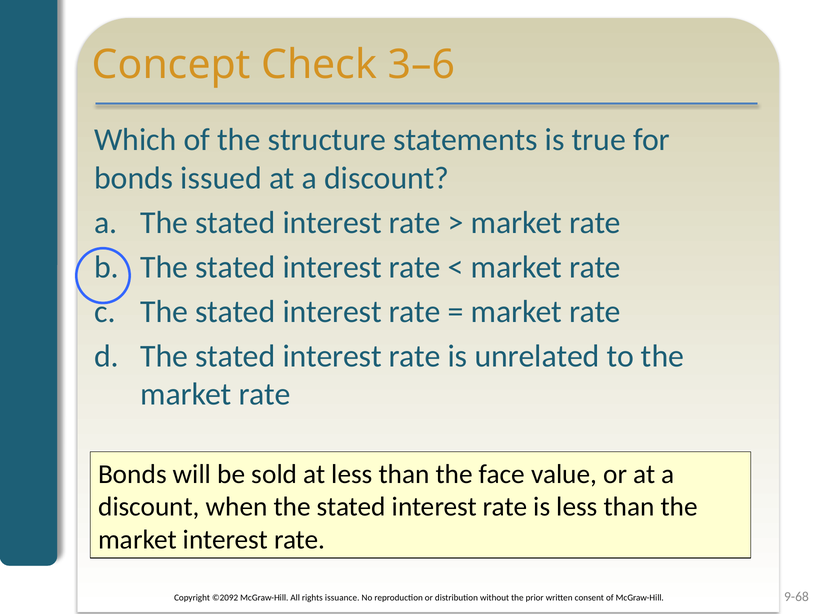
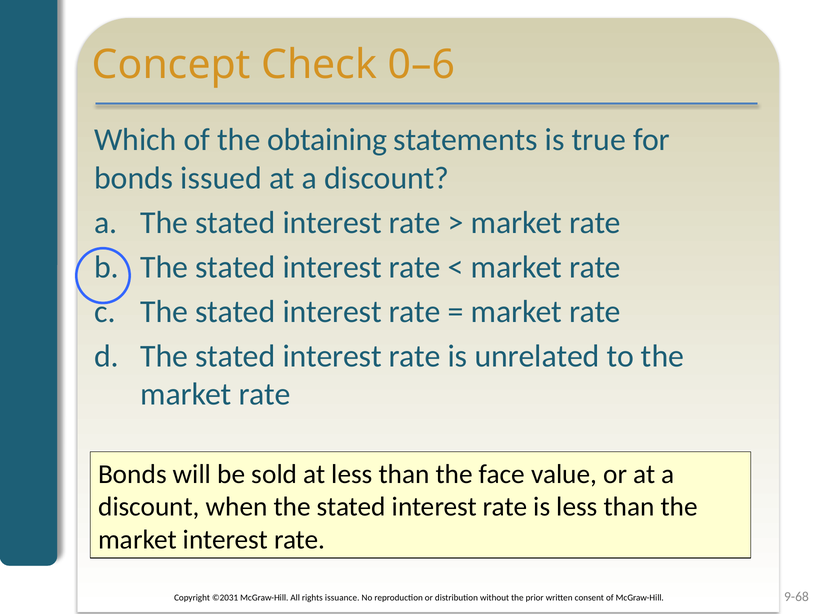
3–6: 3–6 -> 0–6
structure: structure -> obtaining
©2092: ©2092 -> ©2031
